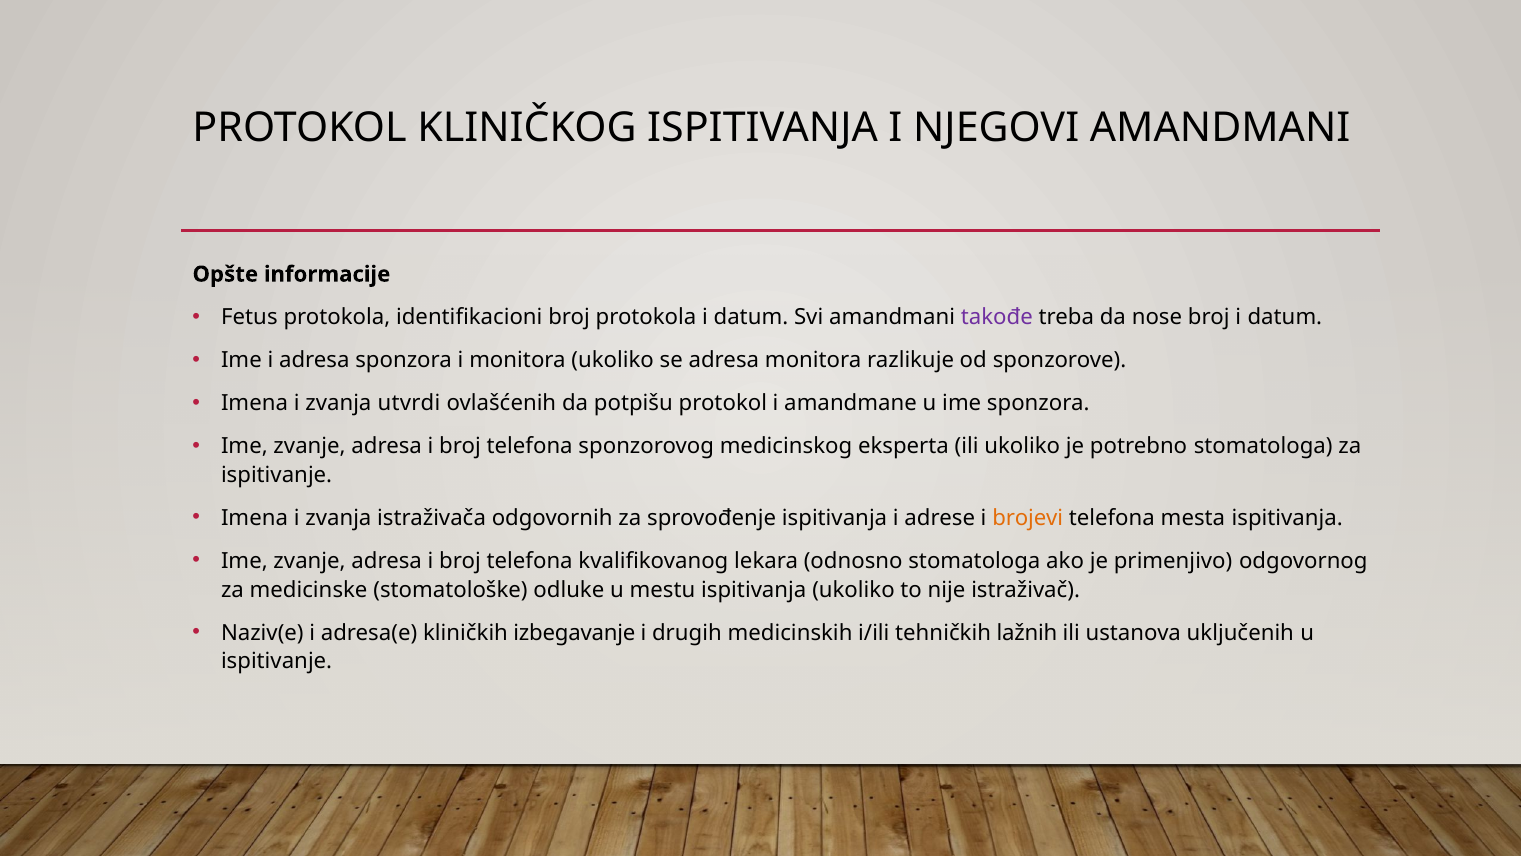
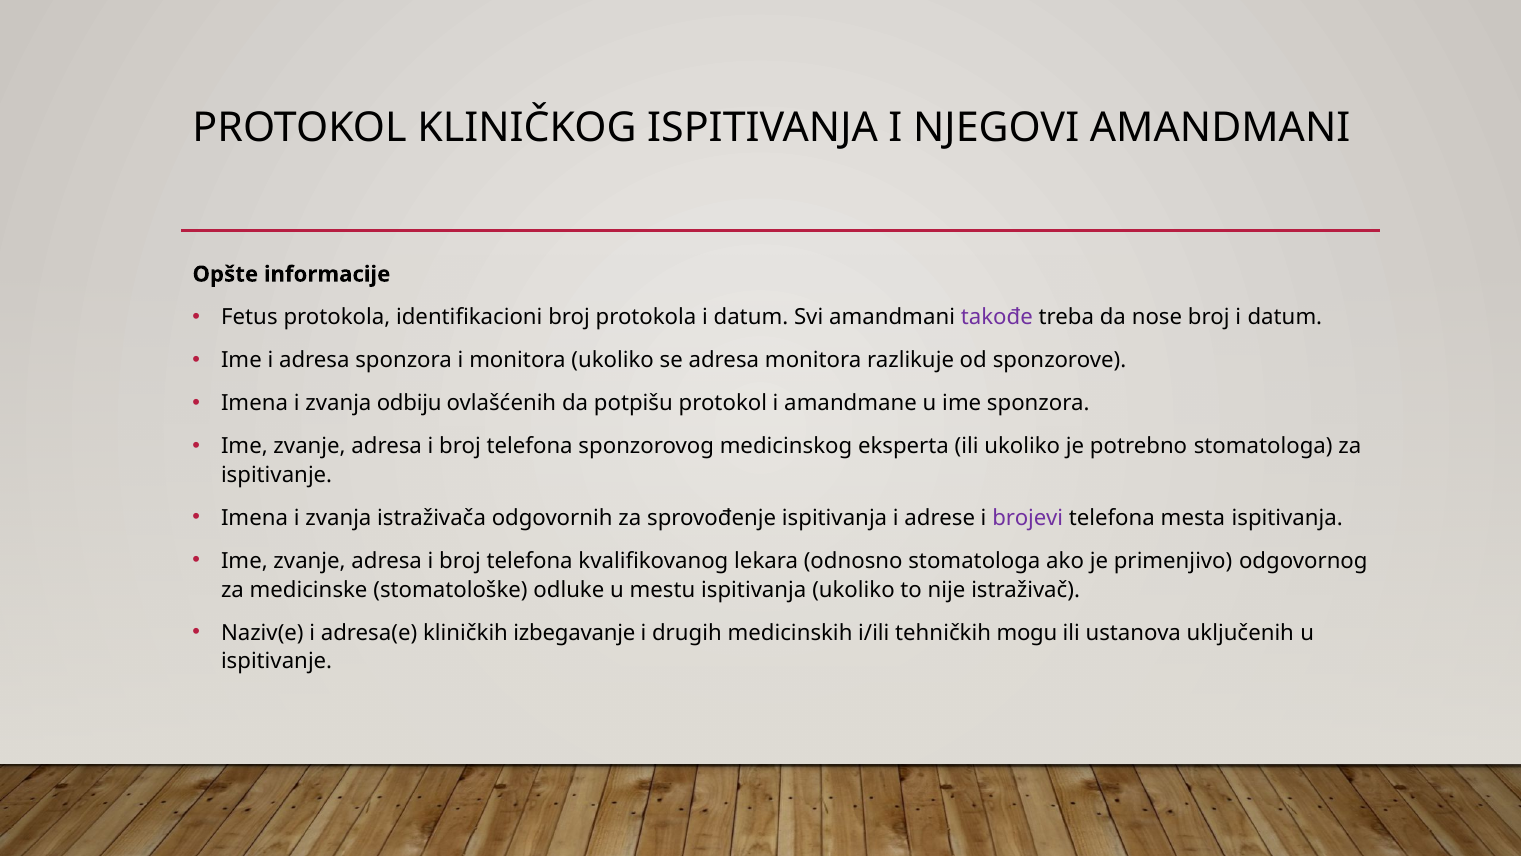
utvrdi: utvrdi -> odbiju
brojevi colour: orange -> purple
lažnih: lažnih -> mogu
